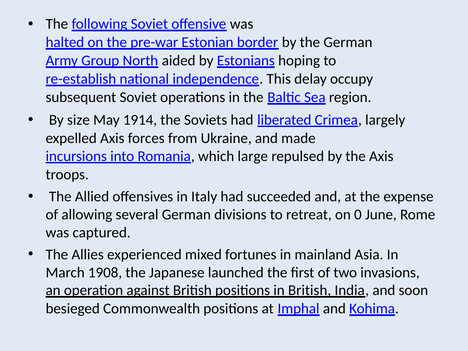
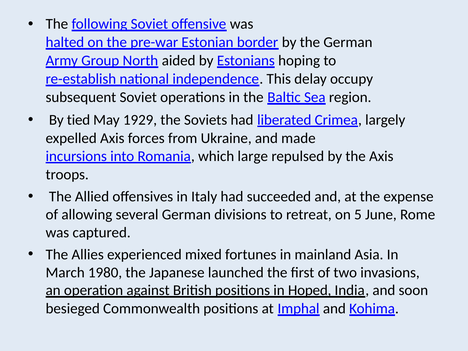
size: size -> tied
1914: 1914 -> 1929
0: 0 -> 5
1908: 1908 -> 1980
in British: British -> Hoped
